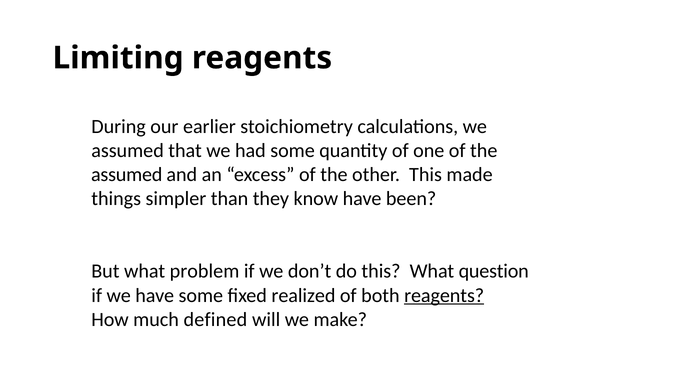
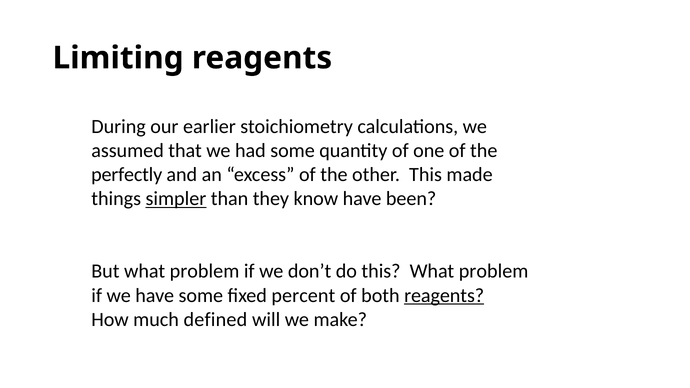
assumed at (127, 175): assumed -> perfectly
simpler underline: none -> present
this What question: question -> problem
realized: realized -> percent
